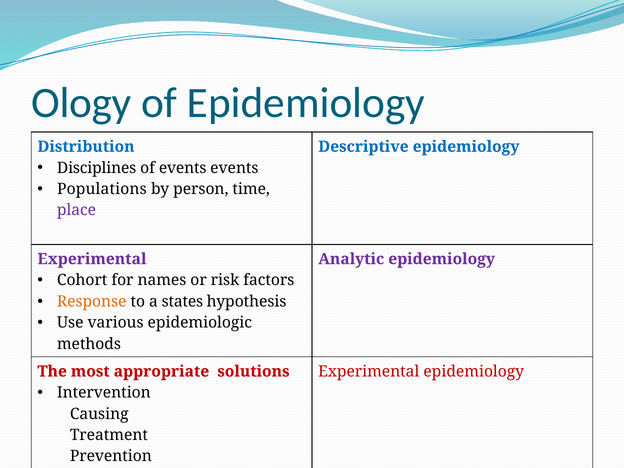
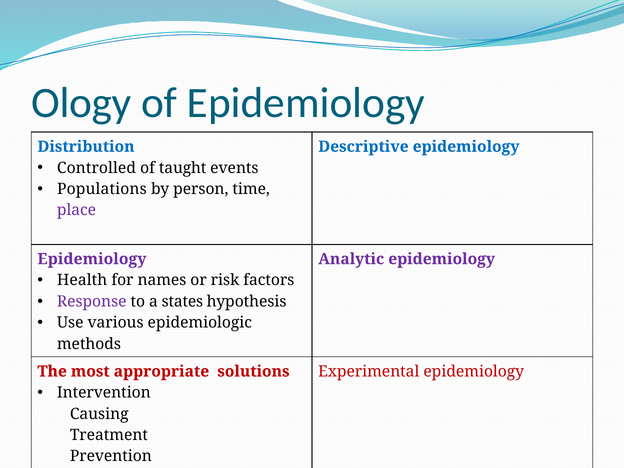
Disciplines: Disciplines -> Controlled
of events: events -> taught
Experimental at (92, 259): Experimental -> Epidemiology
Cohort: Cohort -> Health
Response colour: orange -> purple
